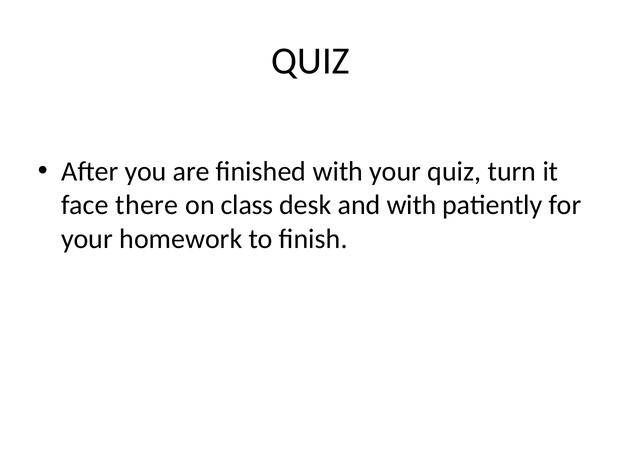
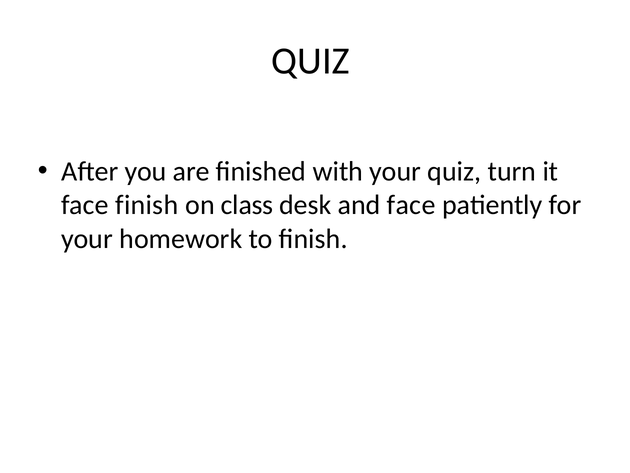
face there: there -> finish
and with: with -> face
